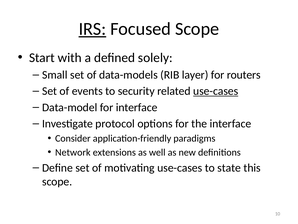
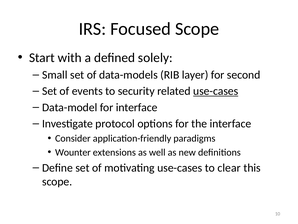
IRS underline: present -> none
routers: routers -> second
Network: Network -> Wounter
state: state -> clear
